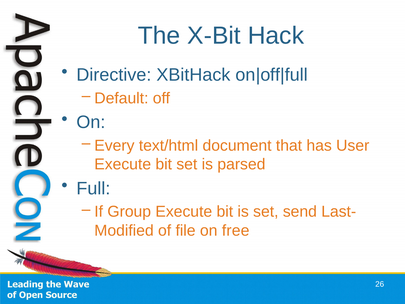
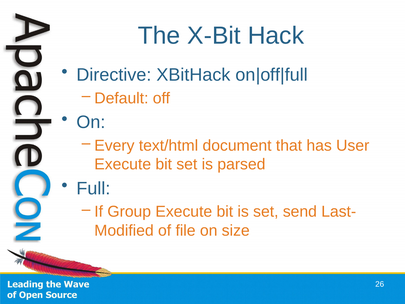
free: free -> size
